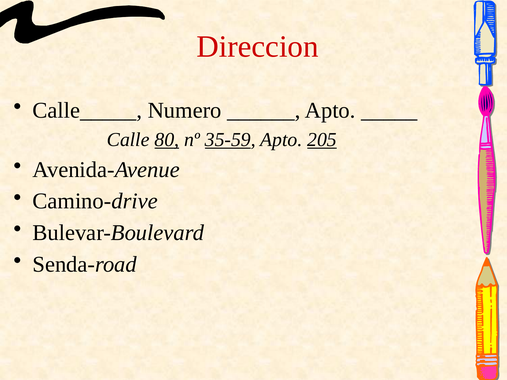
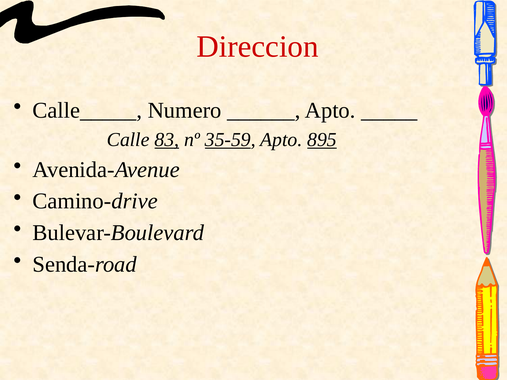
80: 80 -> 83
205: 205 -> 895
